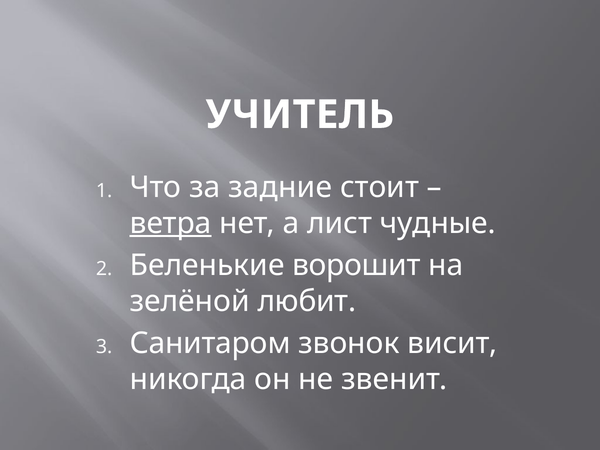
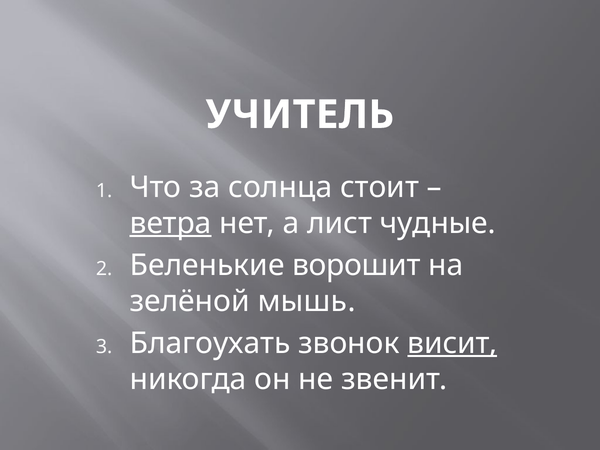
задние: задние -> солнца
любит: любит -> мышь
Санитаром: Санитаром -> Благоухать
висит underline: none -> present
